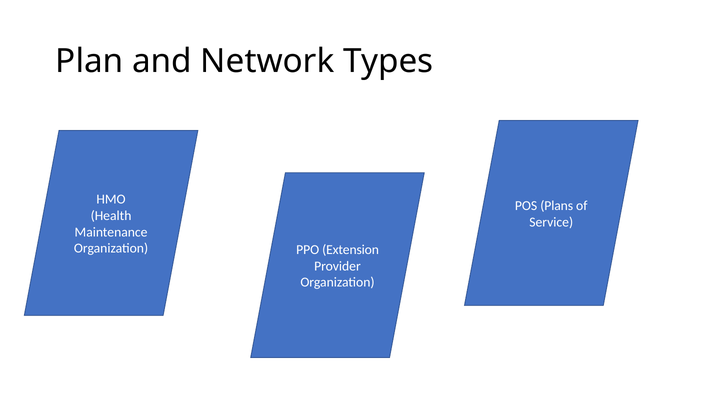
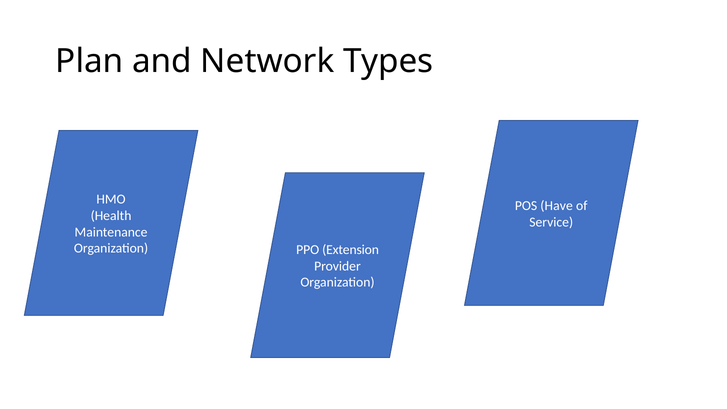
Plans: Plans -> Have
